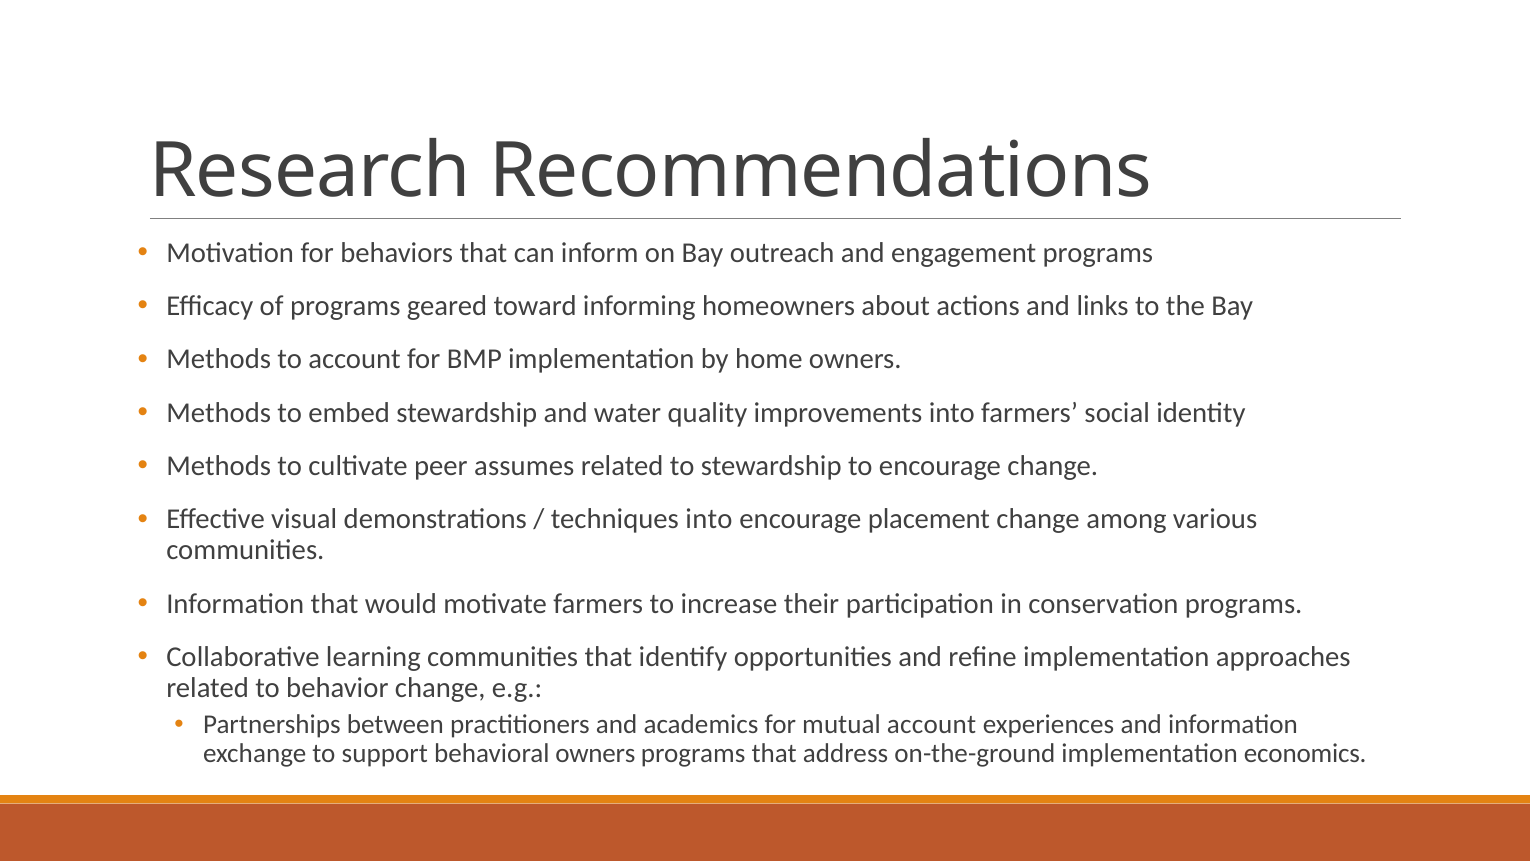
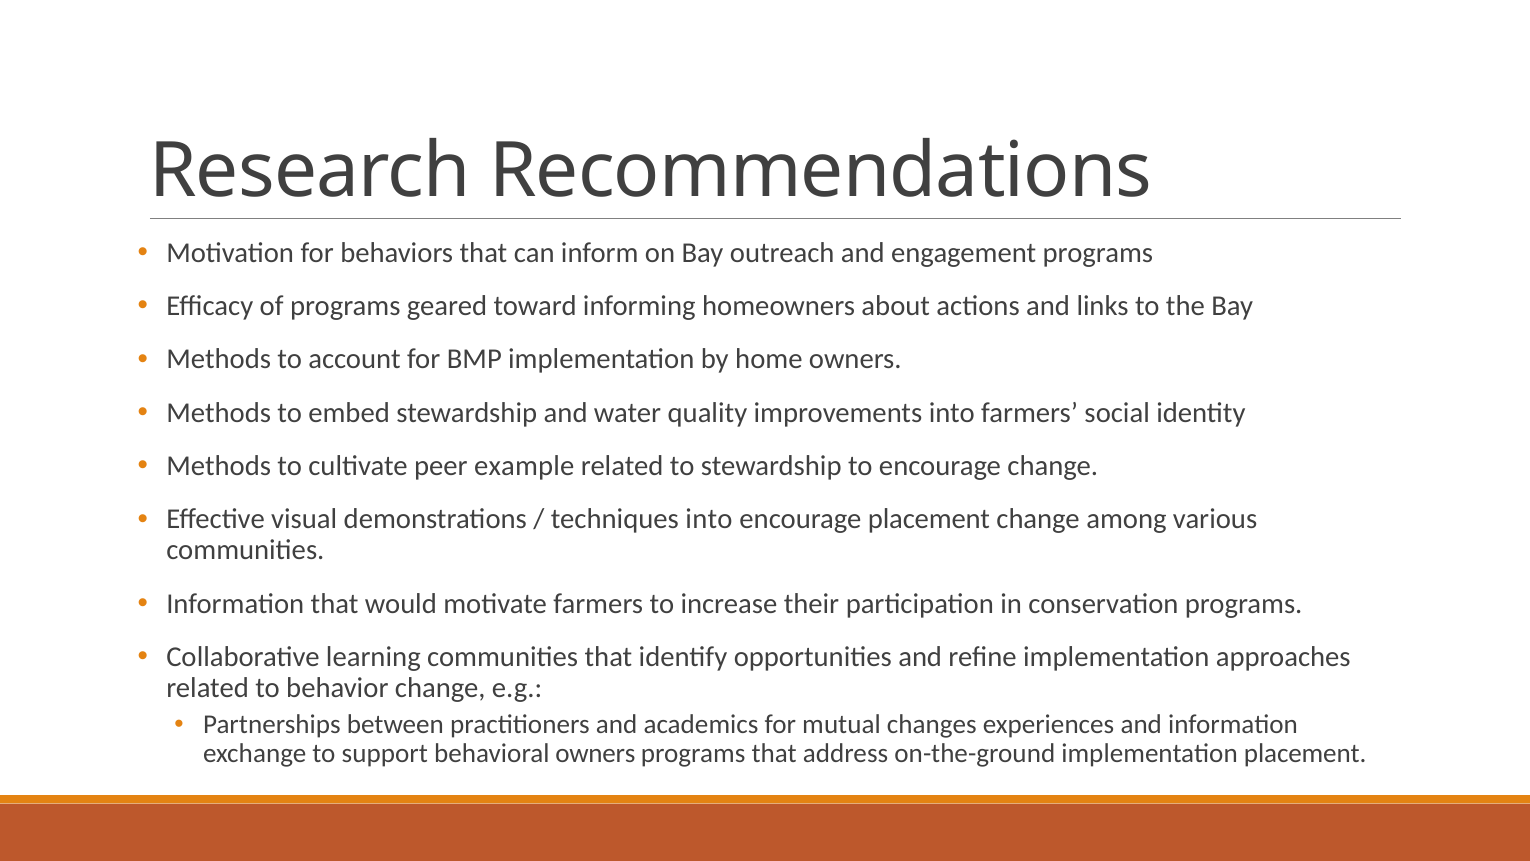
assumes: assumes -> example
mutual account: account -> changes
implementation economics: economics -> placement
